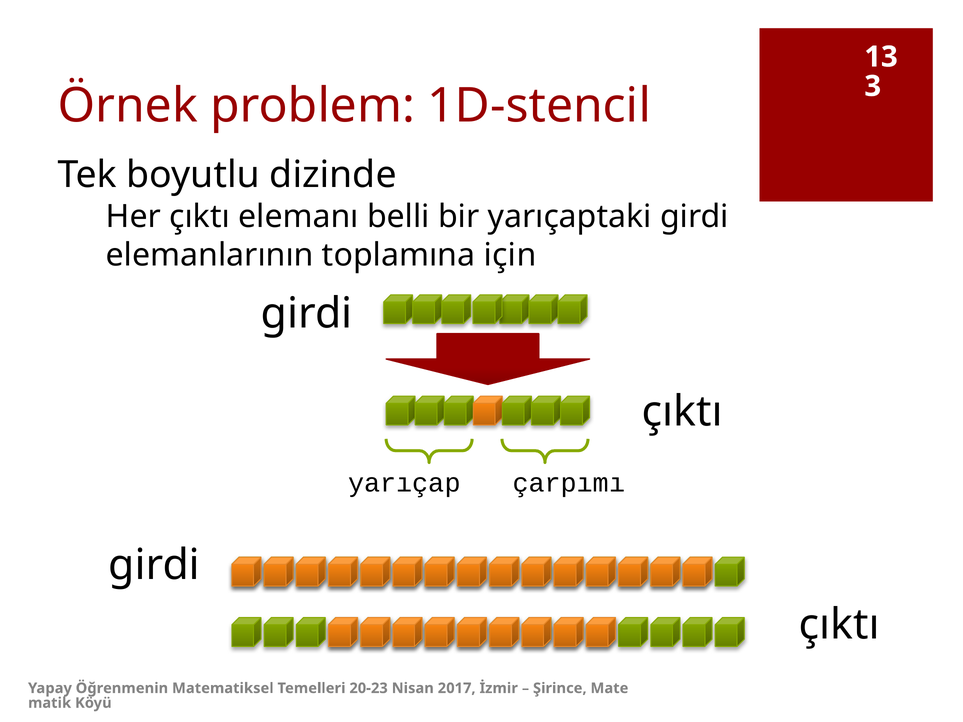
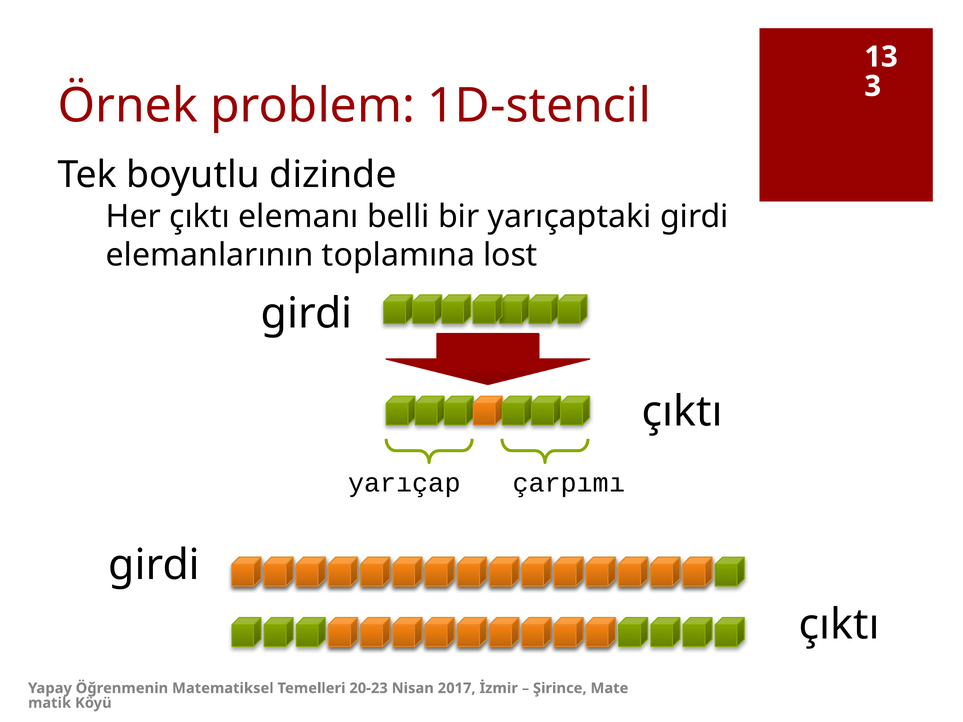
için: için -> lost
